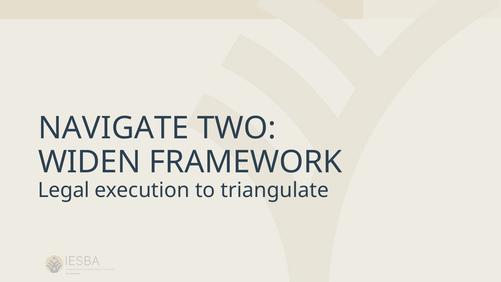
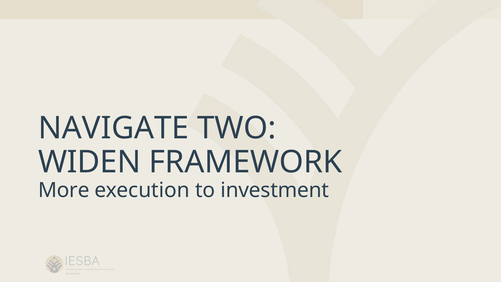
Legal: Legal -> More
triangulate: triangulate -> investment
